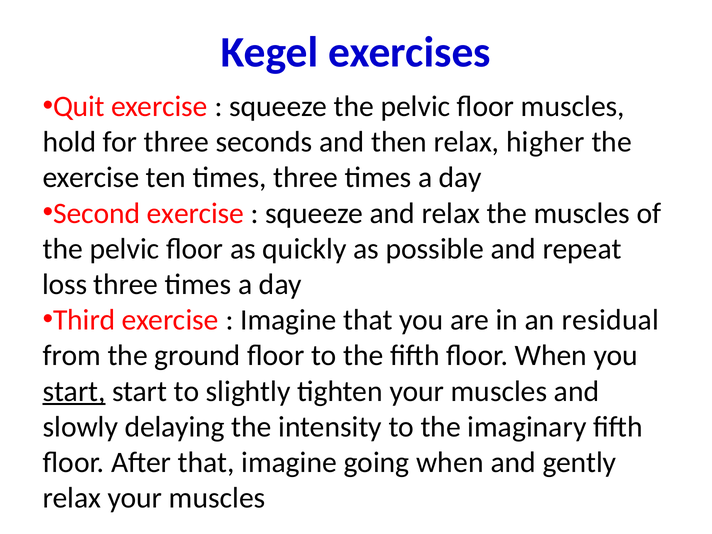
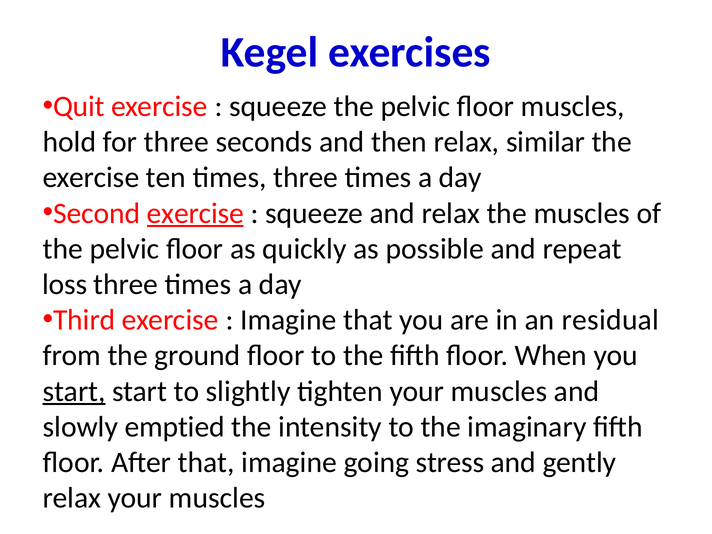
higher: higher -> similar
exercise at (195, 213) underline: none -> present
delaying: delaying -> emptied
going when: when -> stress
